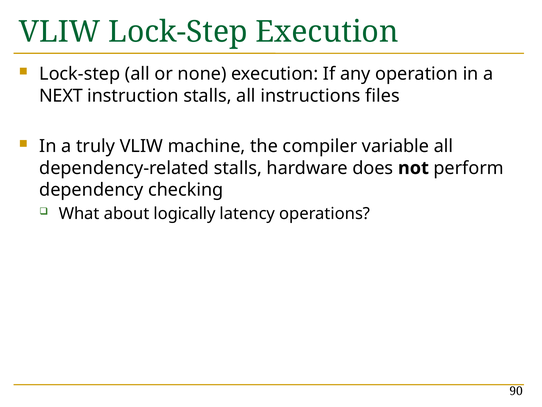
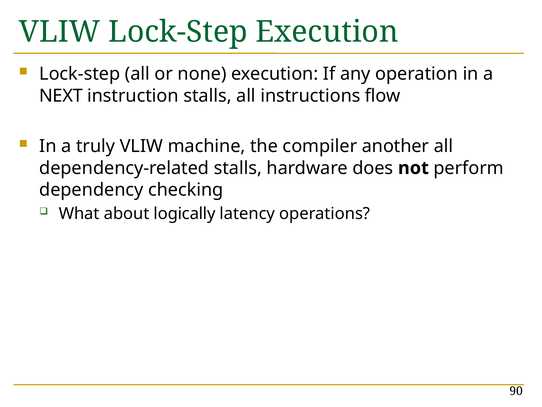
files: files -> flow
variable: variable -> another
